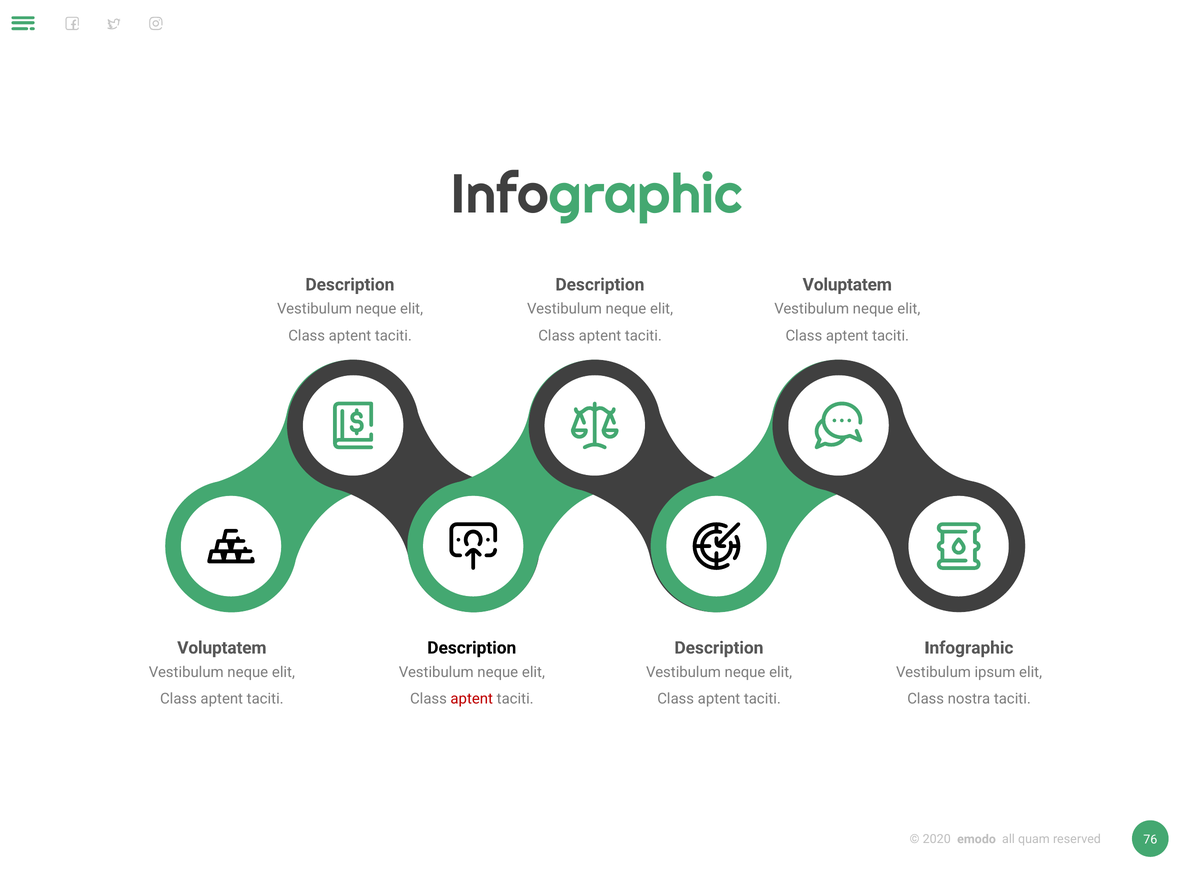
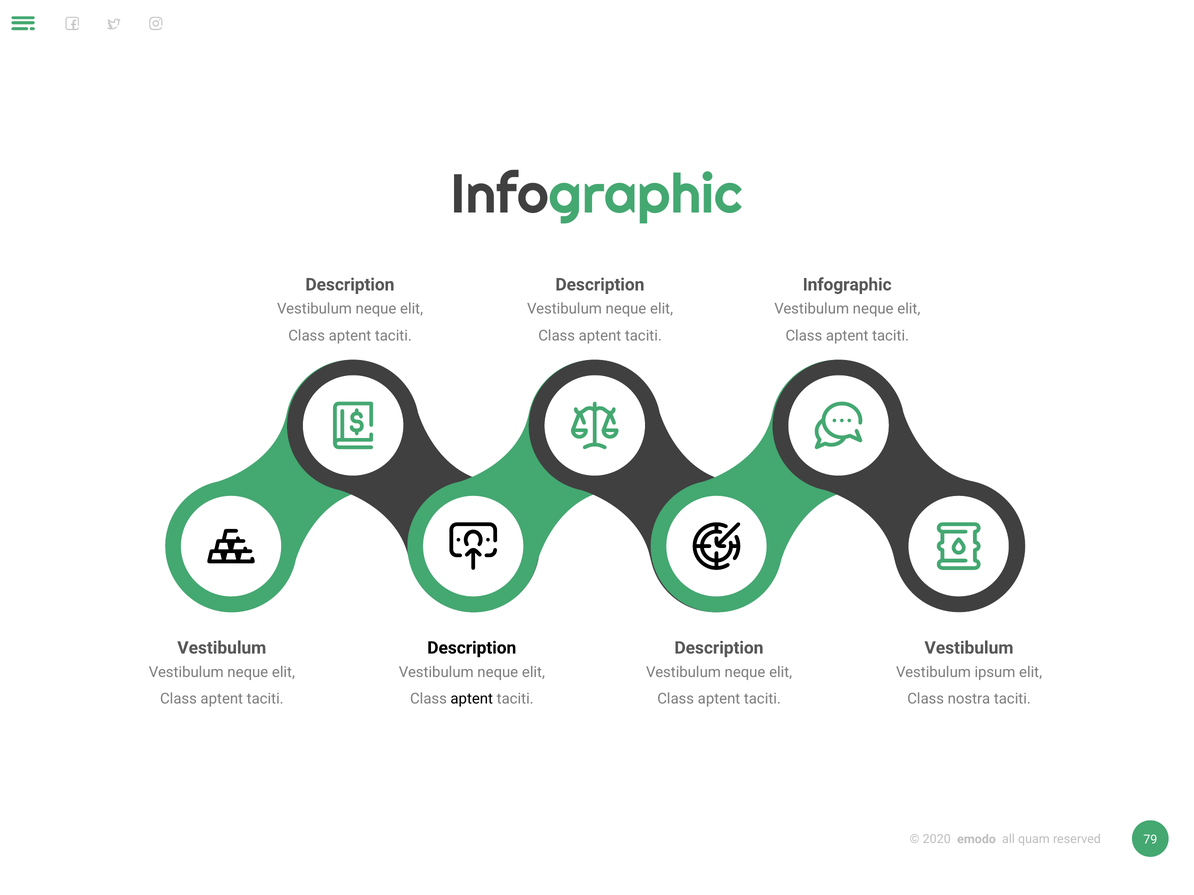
Voluptatem at (847, 285): Voluptatem -> Infographic
Voluptatem at (222, 648): Voluptatem -> Vestibulum
Infographic at (969, 648): Infographic -> Vestibulum
aptent at (472, 699) colour: red -> black
76: 76 -> 79
